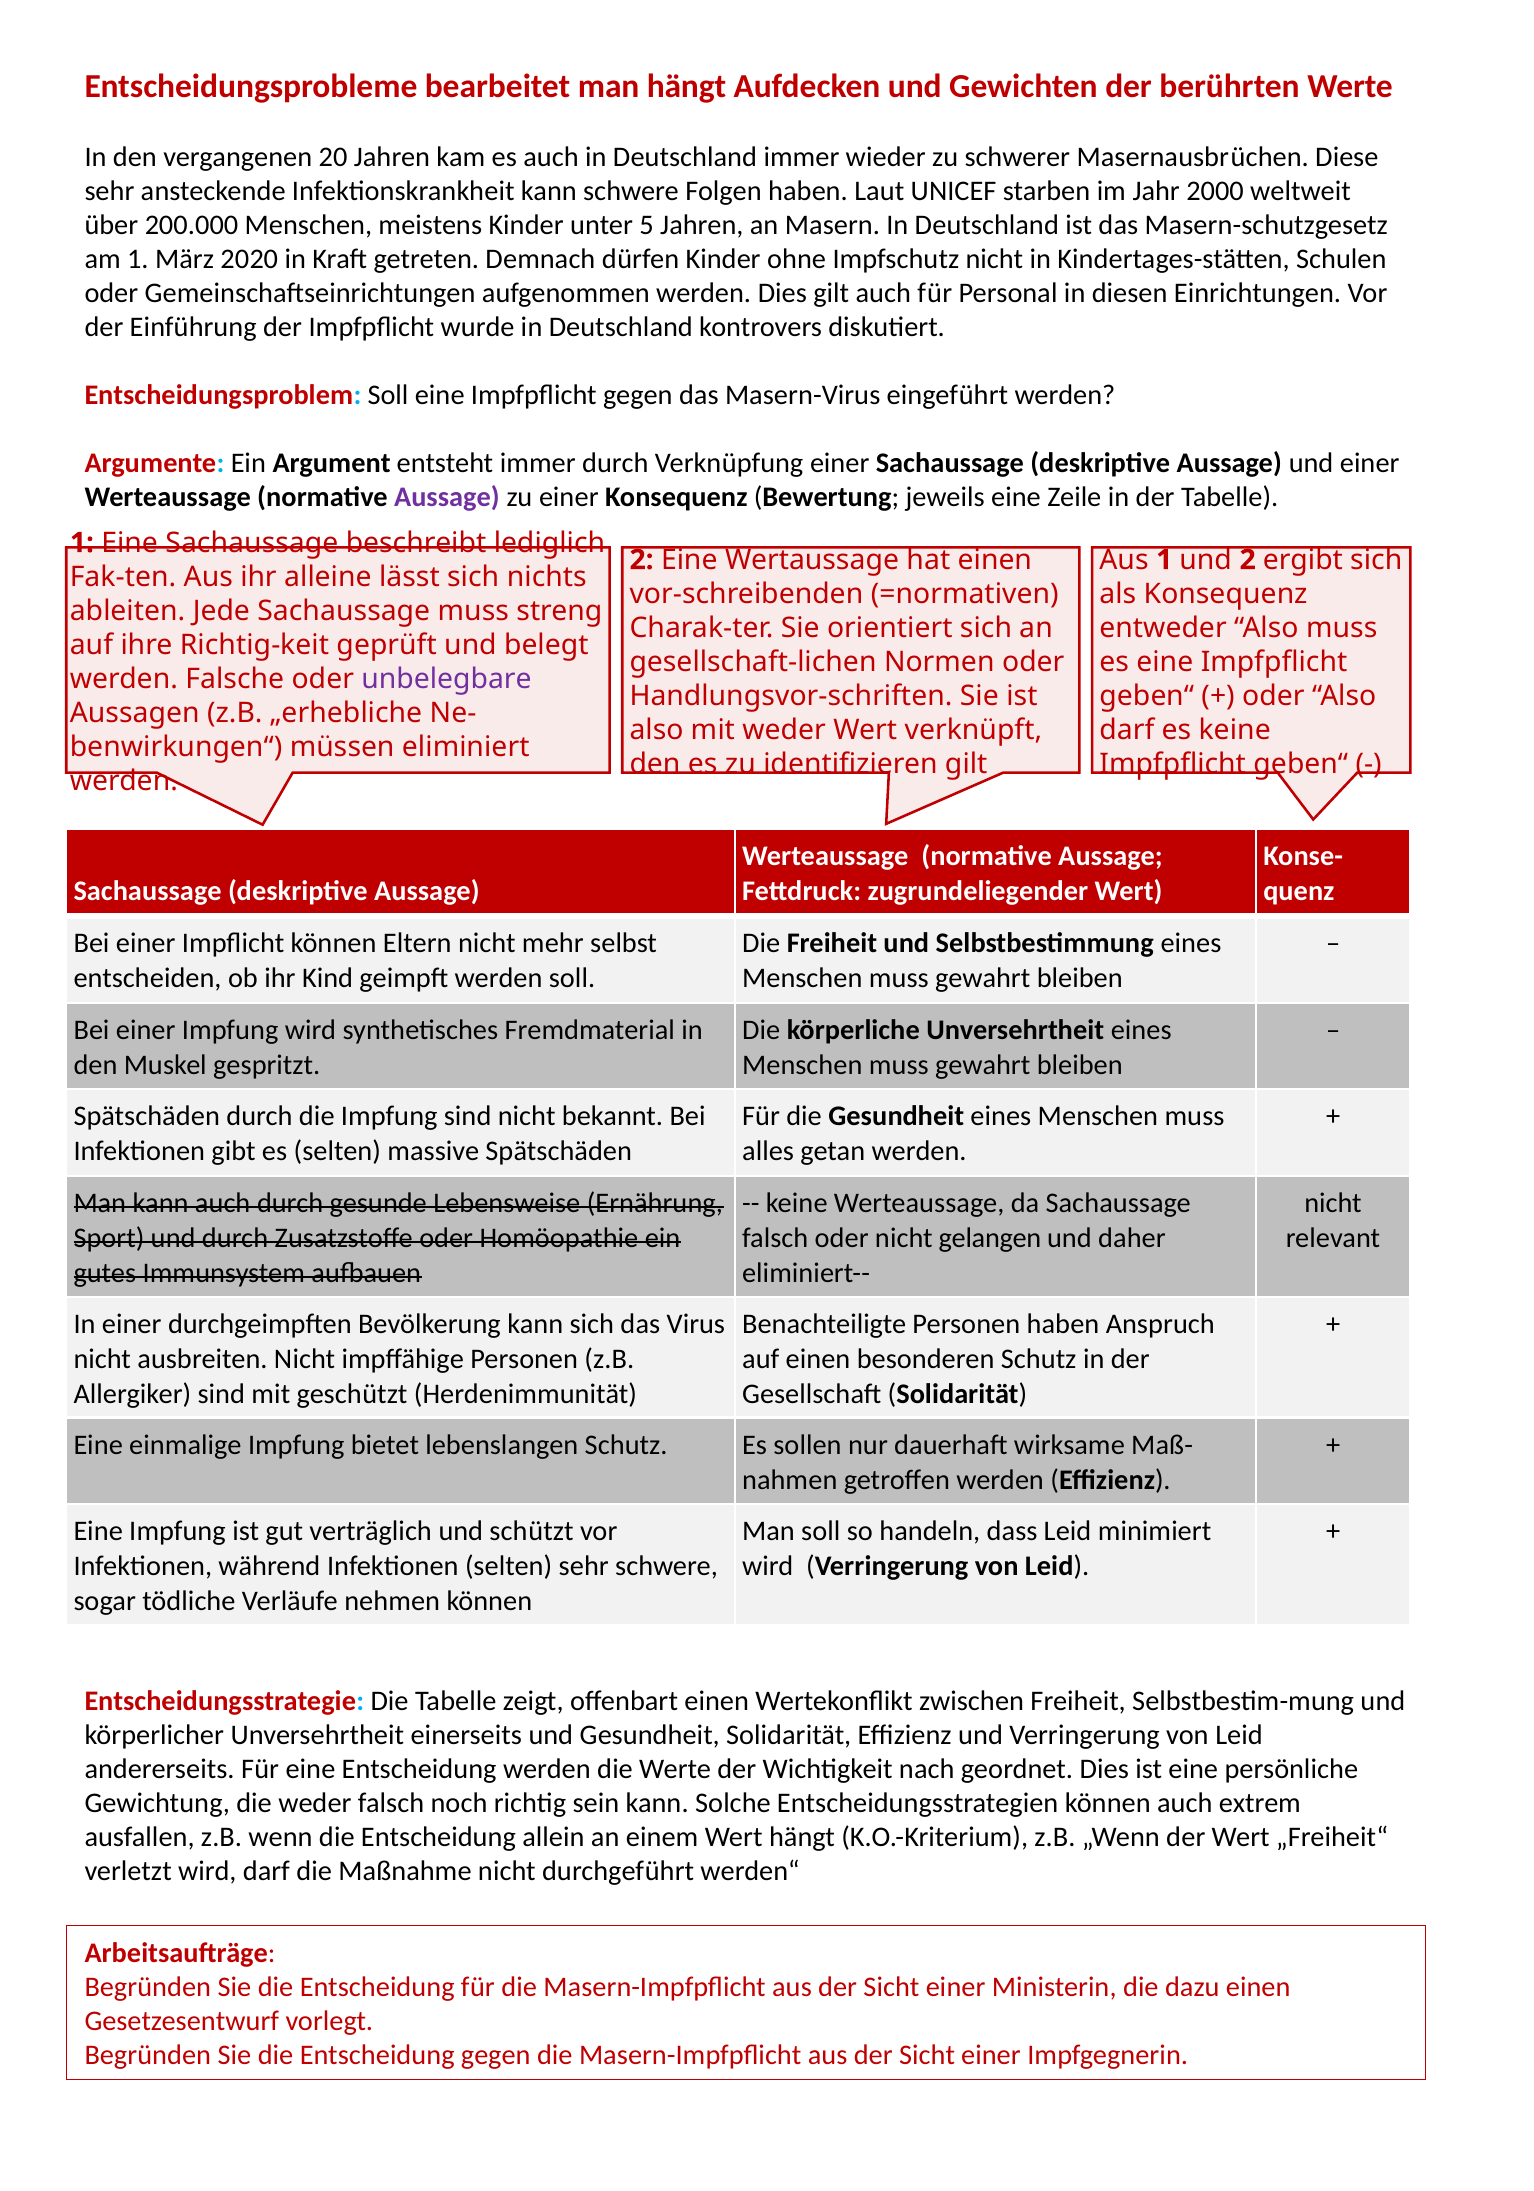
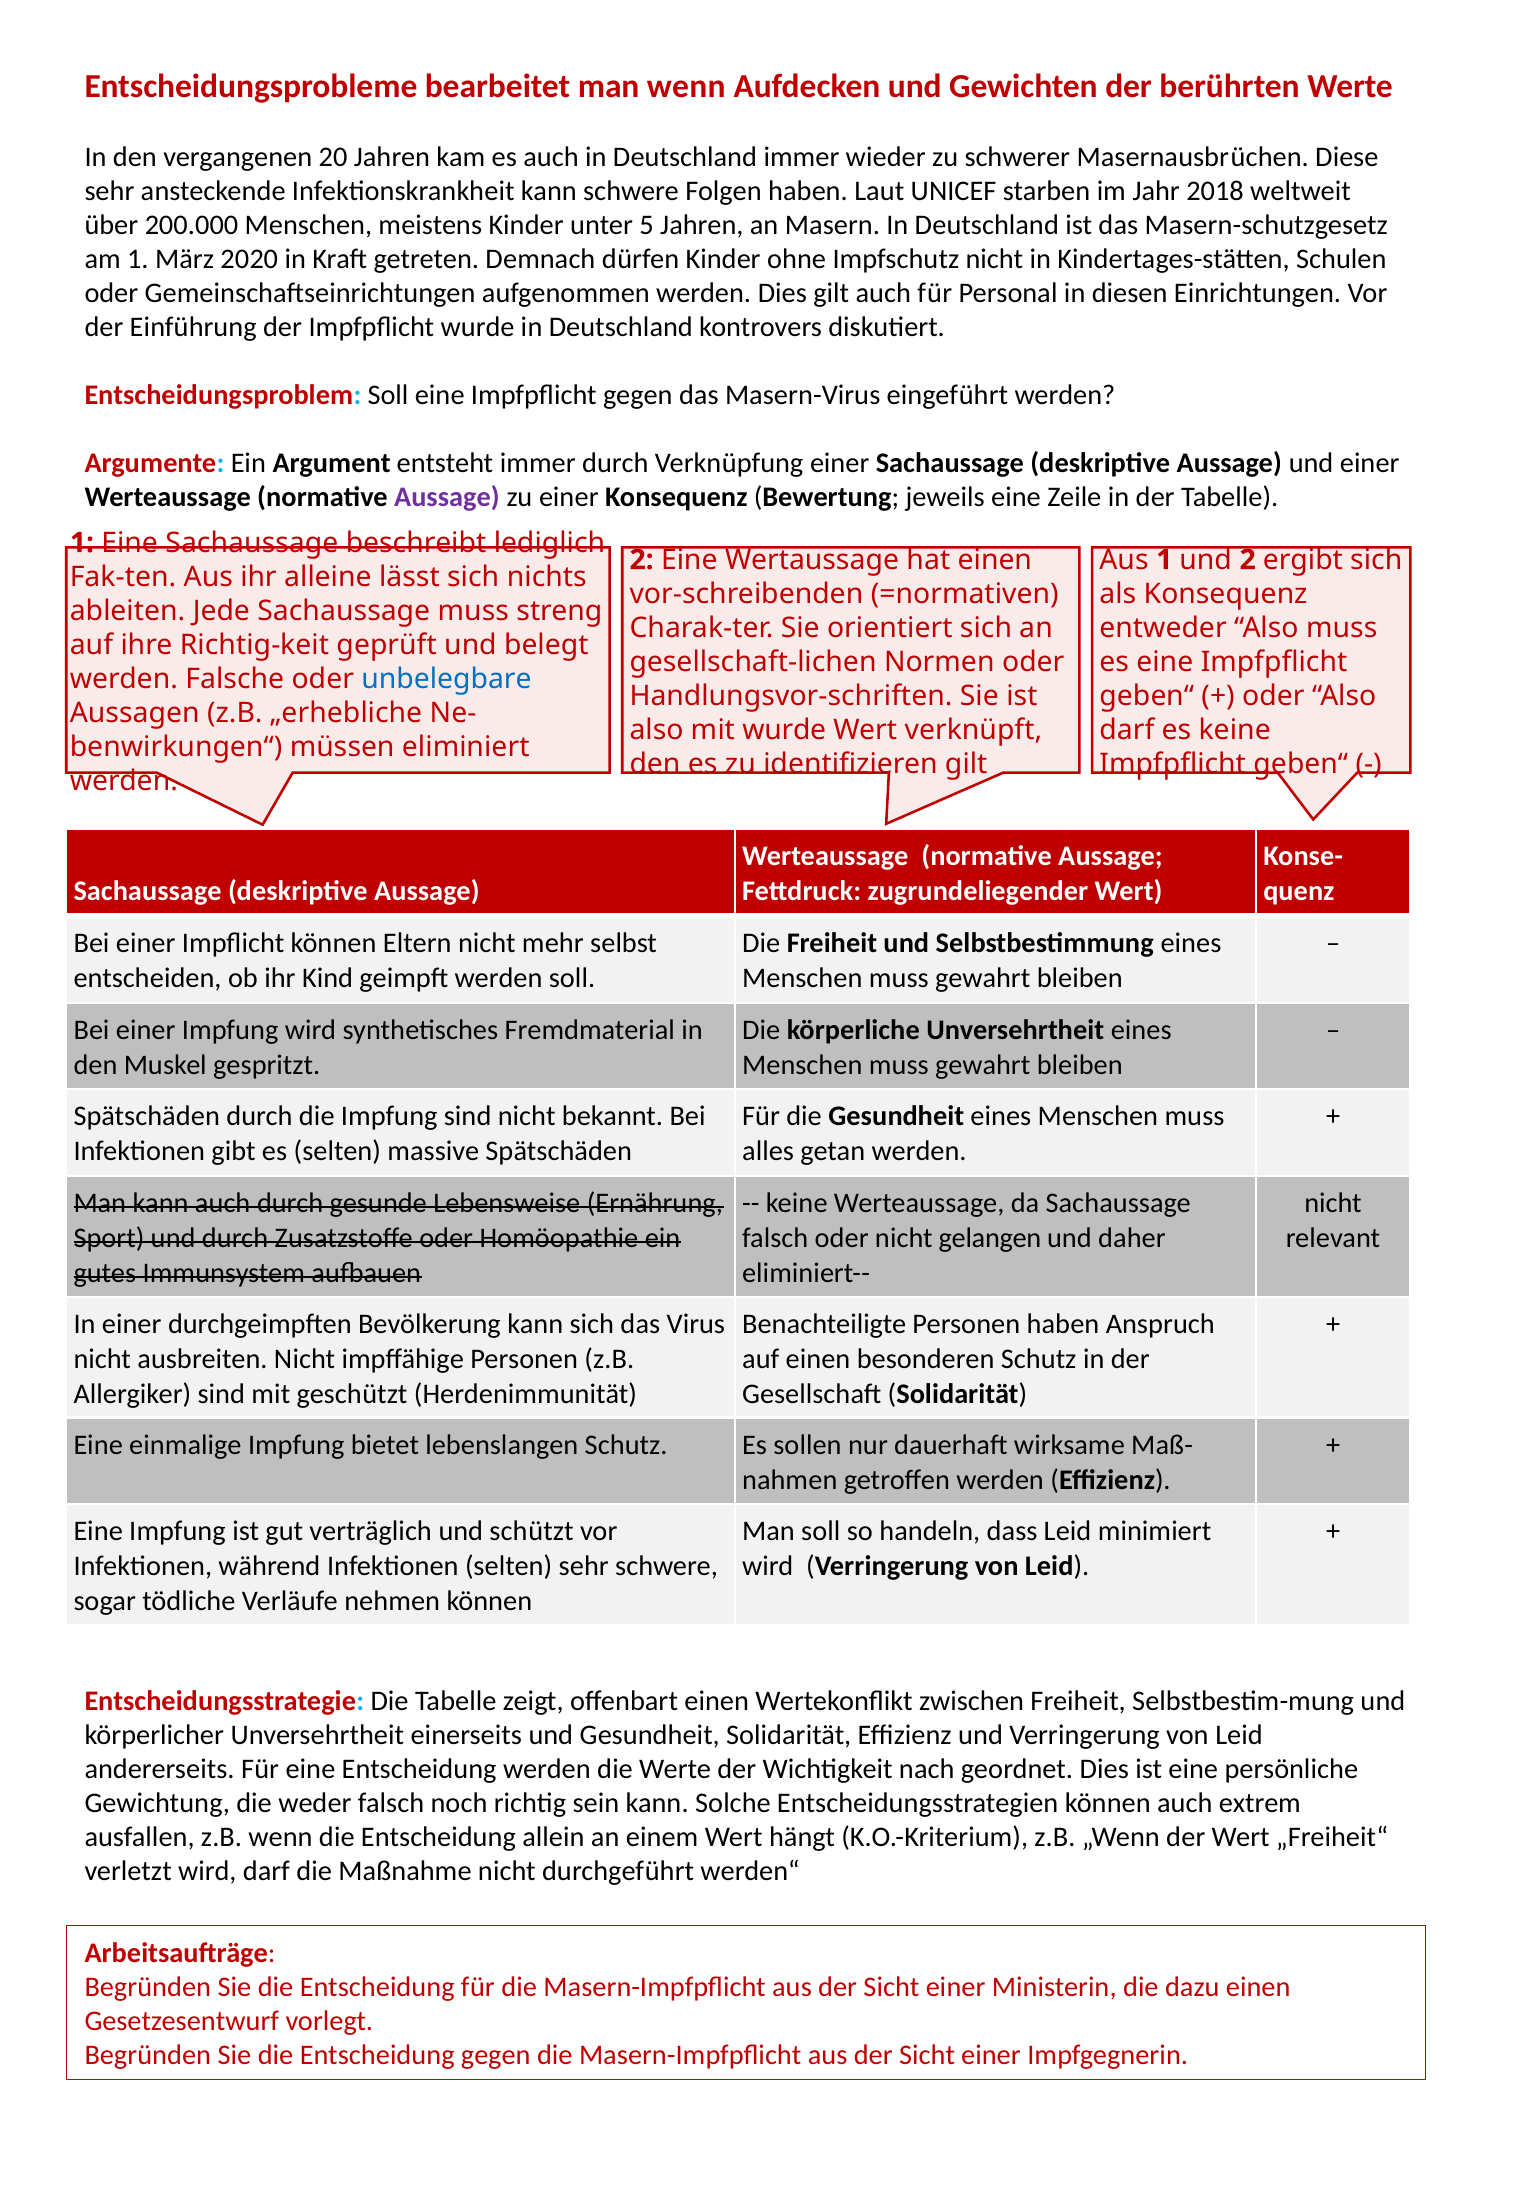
man hängt: hängt -> wenn
2000: 2000 -> 2018
unbelegbare colour: purple -> blue
mit weder: weder -> wurde
